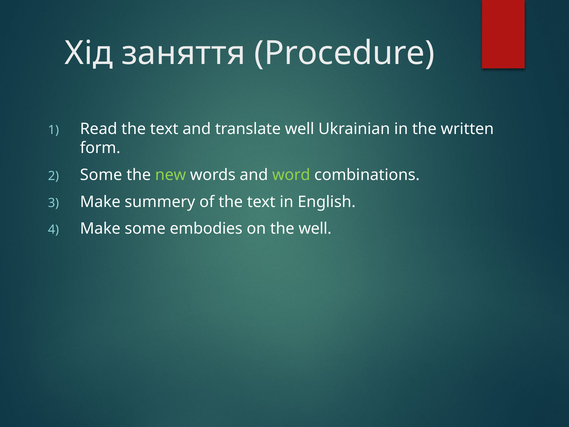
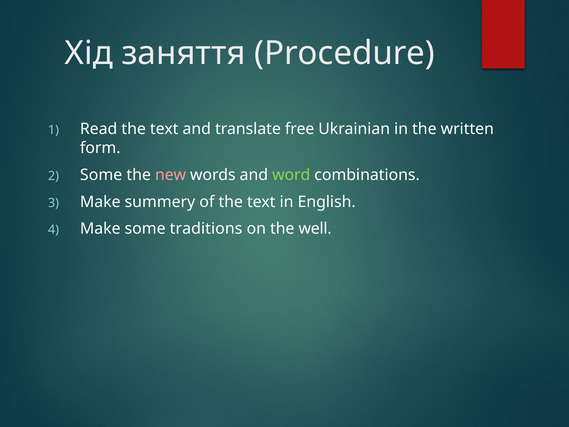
translate well: well -> free
new colour: light green -> pink
embodies: embodies -> traditions
